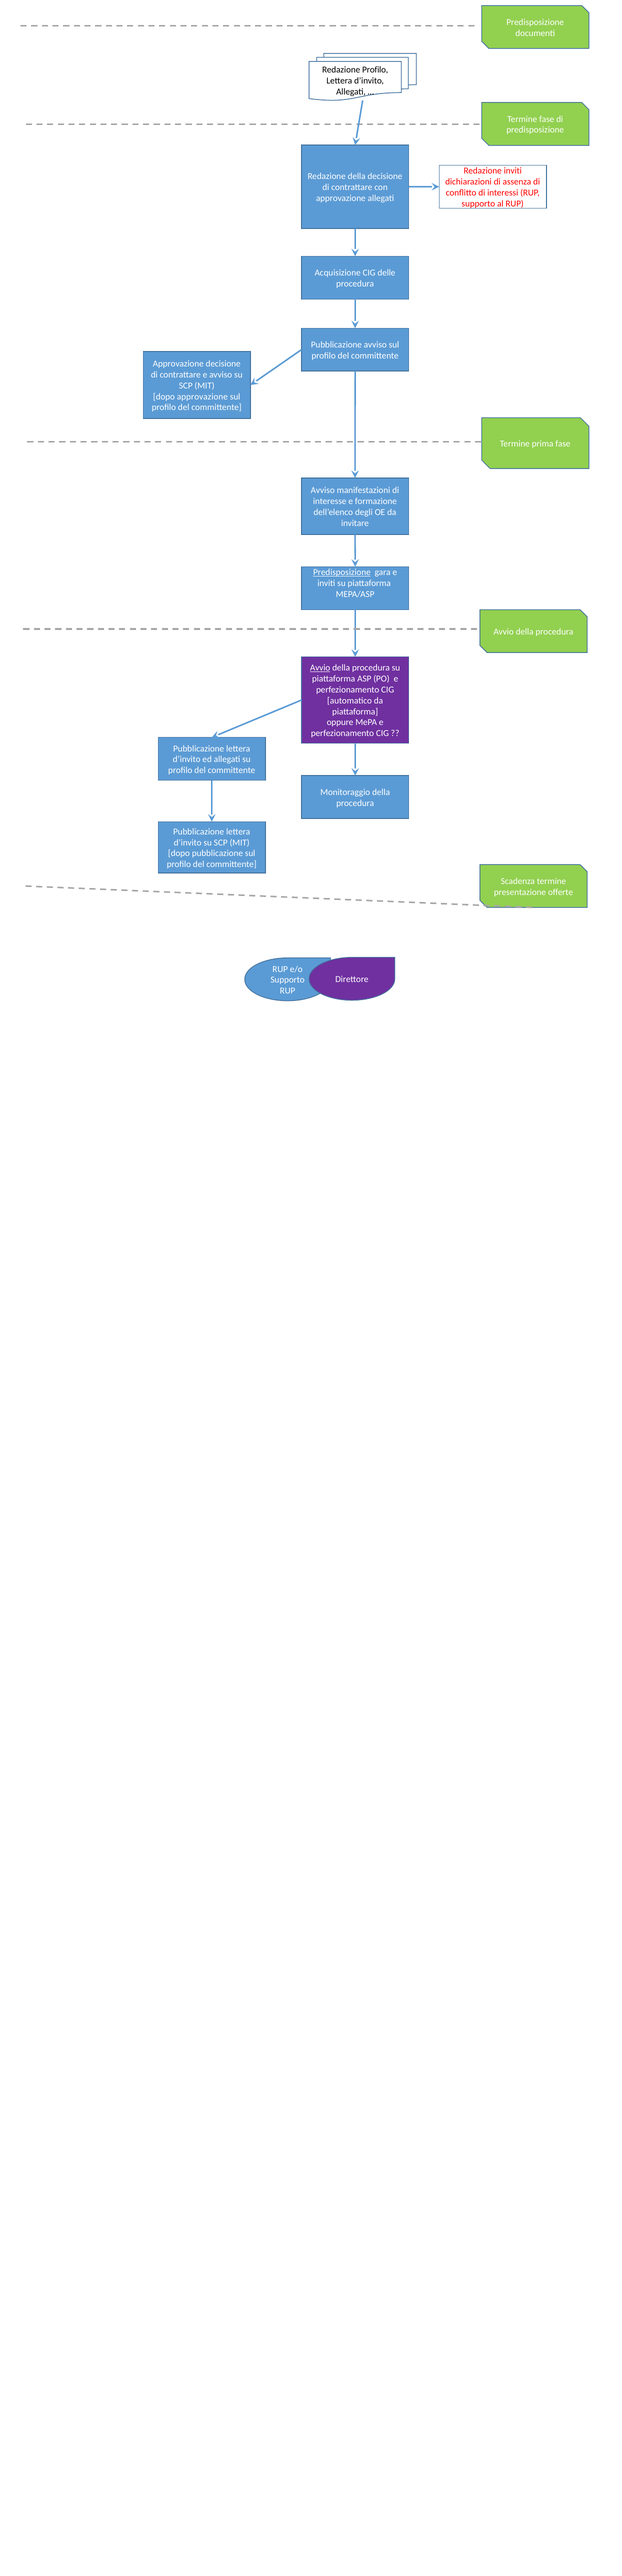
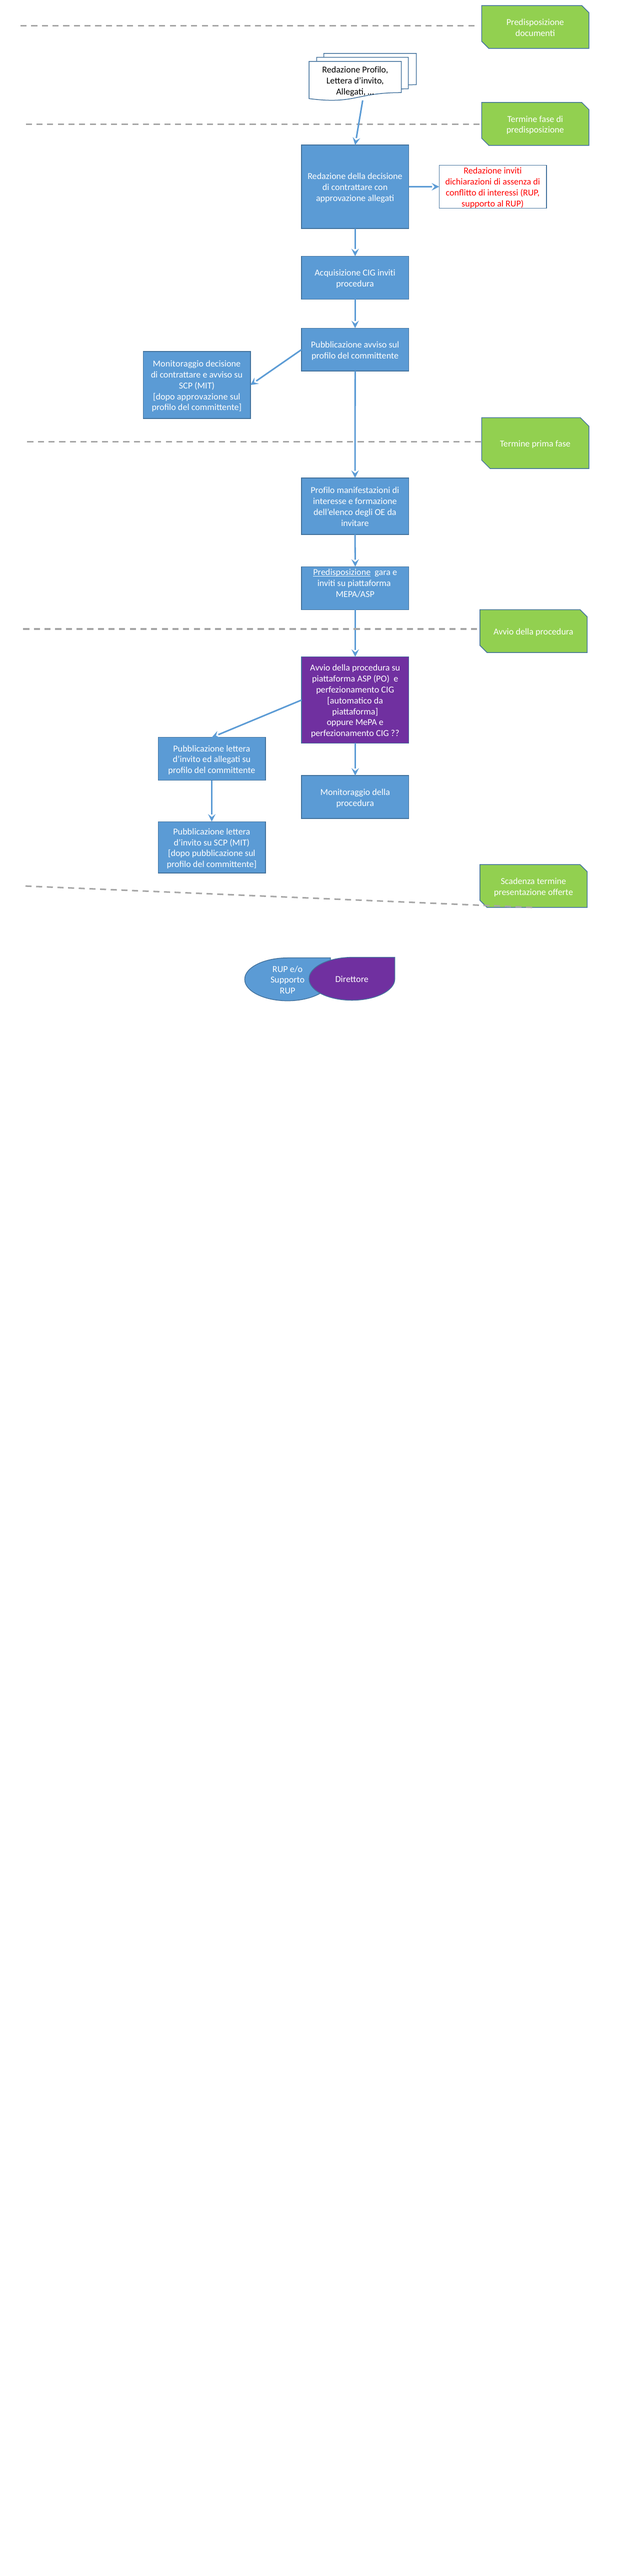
CIG delle: delle -> inviti
Approvazione at (178, 364): Approvazione -> Monitoraggio
Avviso at (323, 490): Avviso -> Profilo
Avvio at (320, 667) underline: present -> none
